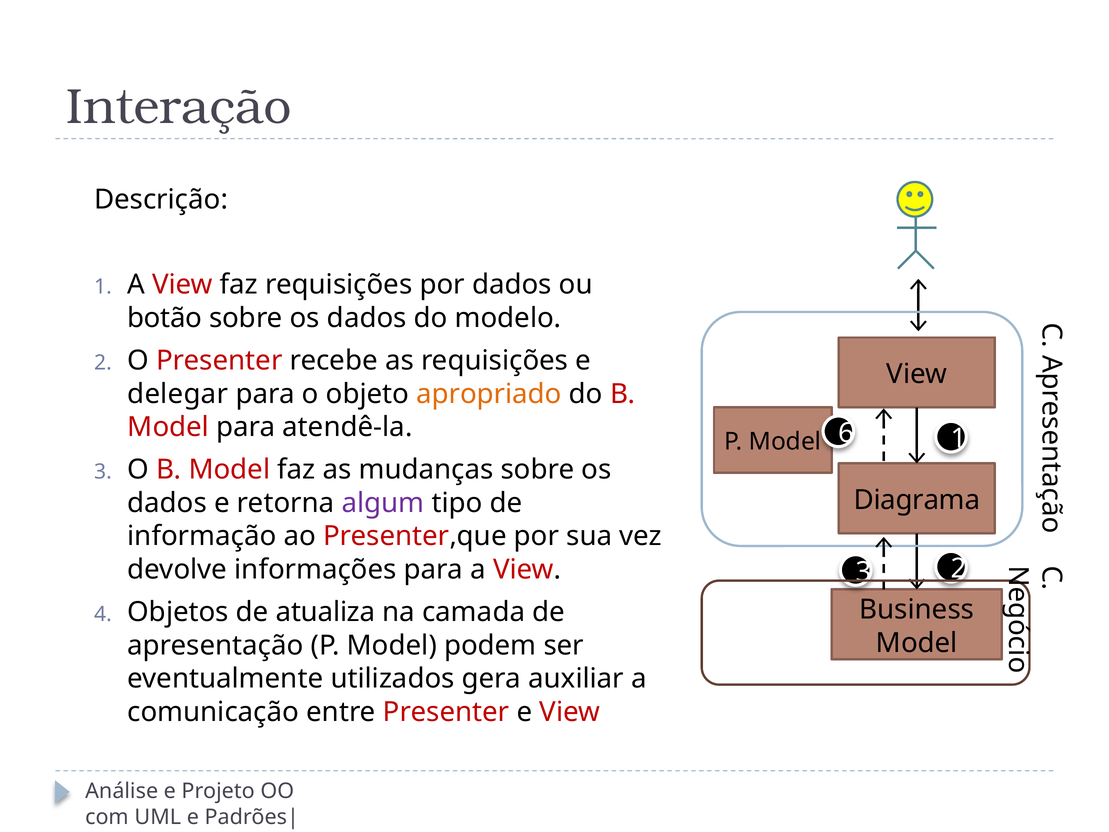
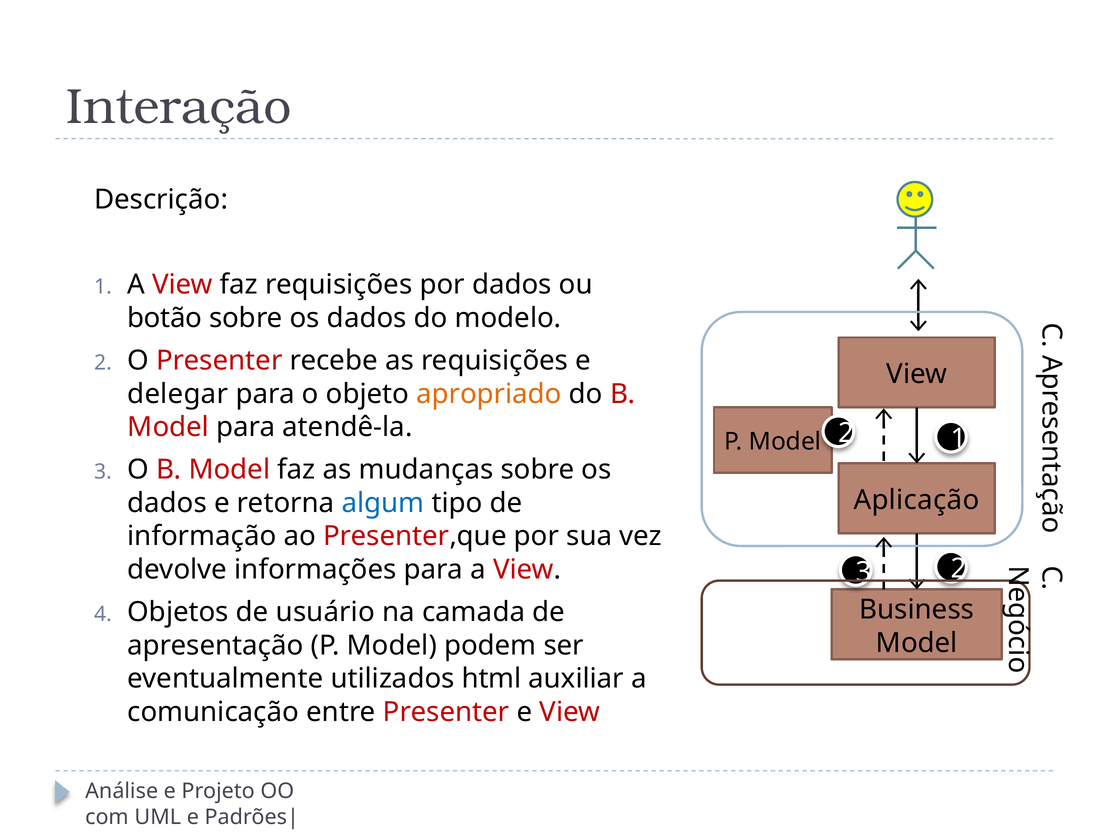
Model 6: 6 -> 2
Diagrama: Diagrama -> Aplicação
algum colour: purple -> blue
atualiza: atualiza -> usuário
gera: gera -> html
